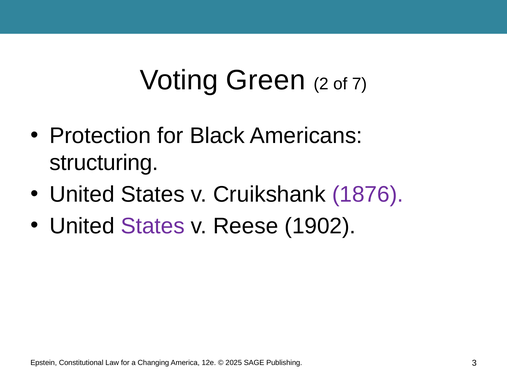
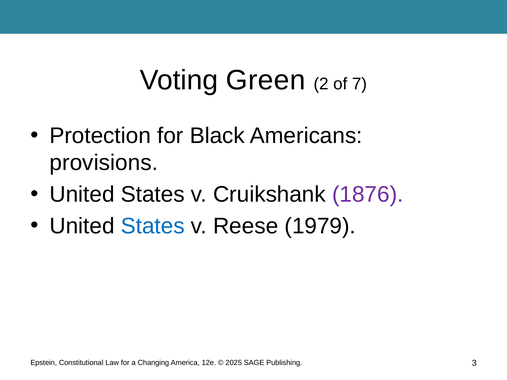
structuring: structuring -> provisions
States at (153, 226) colour: purple -> blue
1902: 1902 -> 1979
